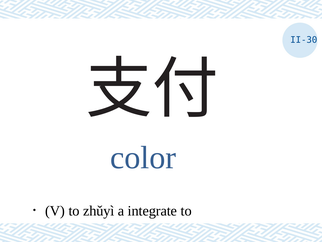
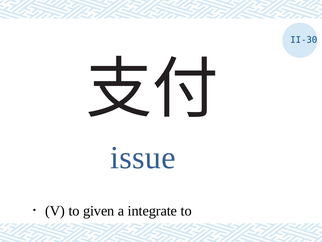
color: color -> issue
zhǔyì: zhǔyì -> given
